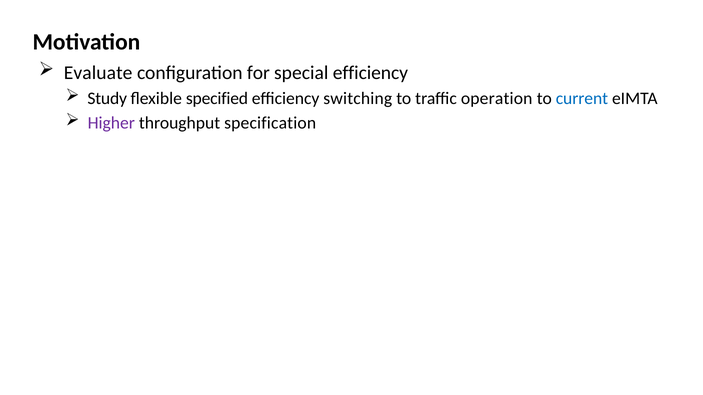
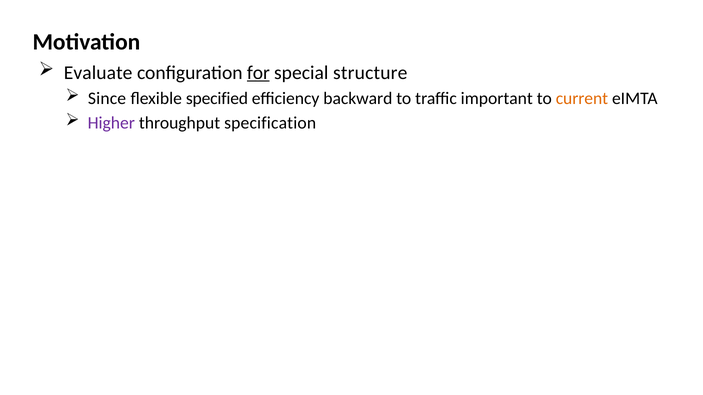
for underline: none -> present
special efficiency: efficiency -> structure
Study: Study -> Since
switching: switching -> backward
operation: operation -> important
current colour: blue -> orange
